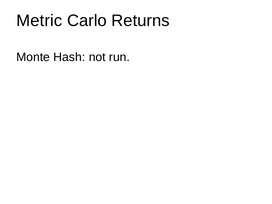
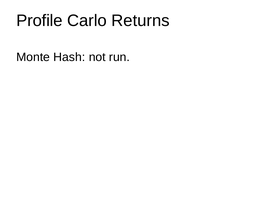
Metric: Metric -> Profile
